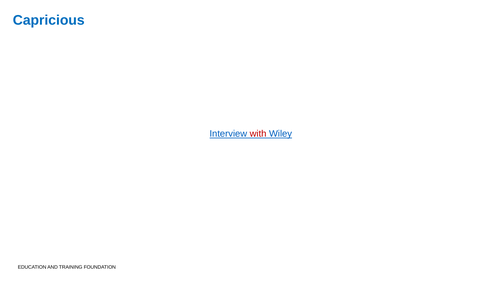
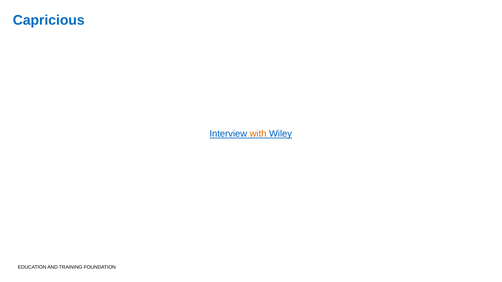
with colour: red -> orange
